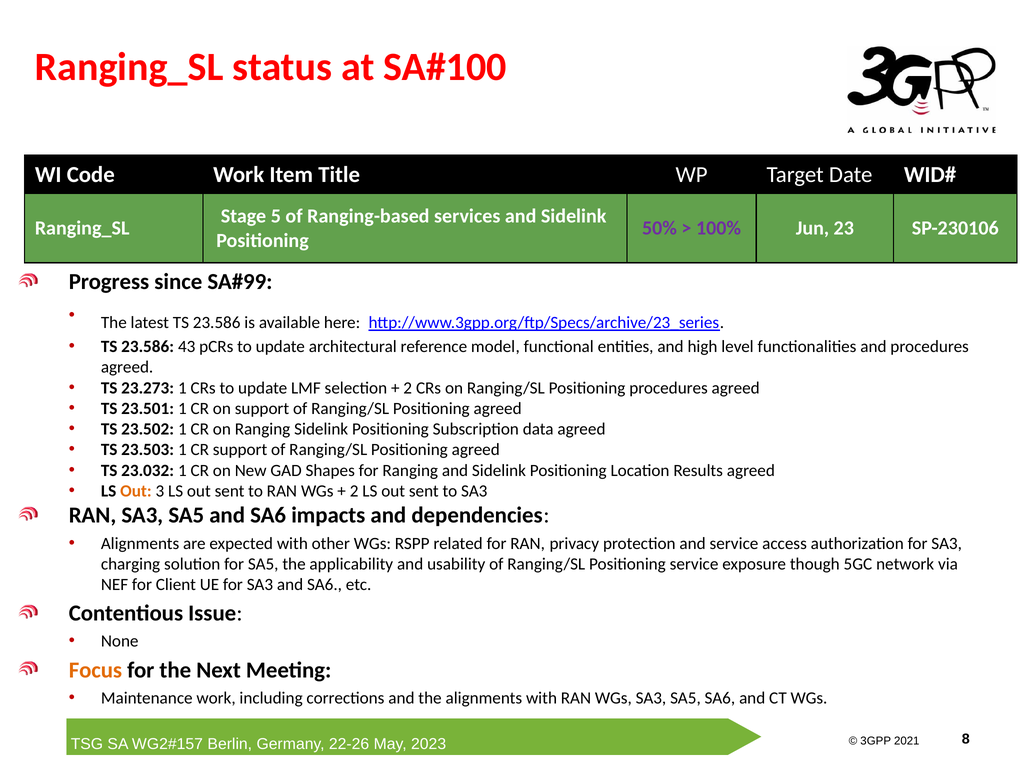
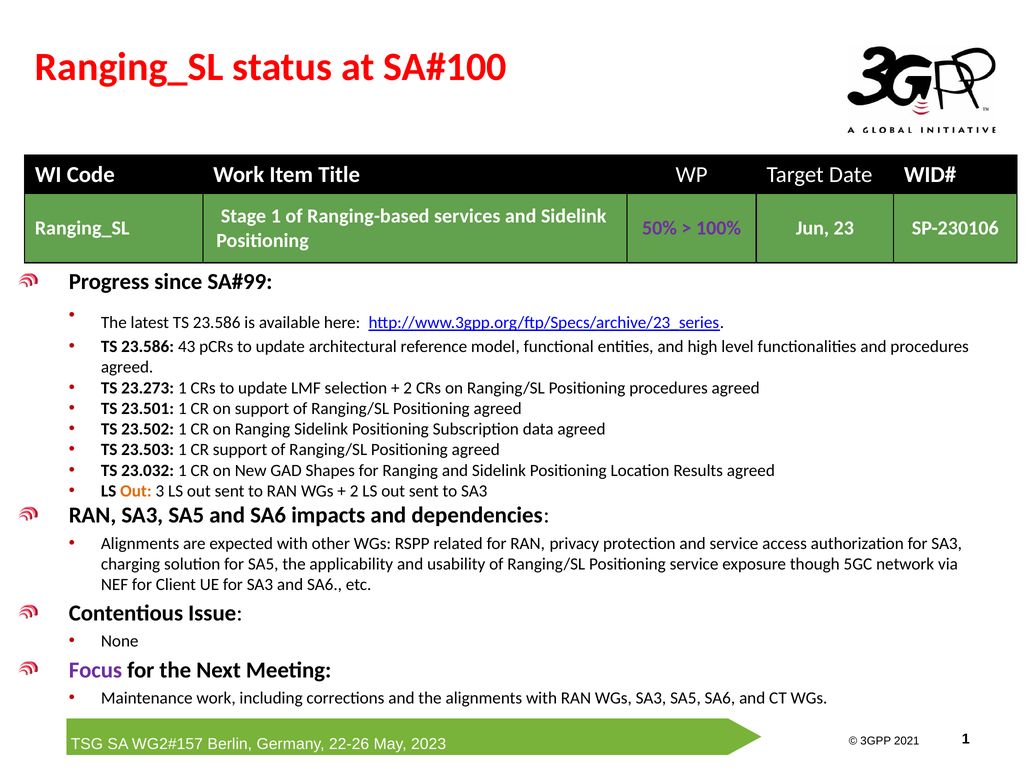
Stage 5: 5 -> 1
Focus colour: orange -> purple
8 at (966, 739): 8 -> 1
